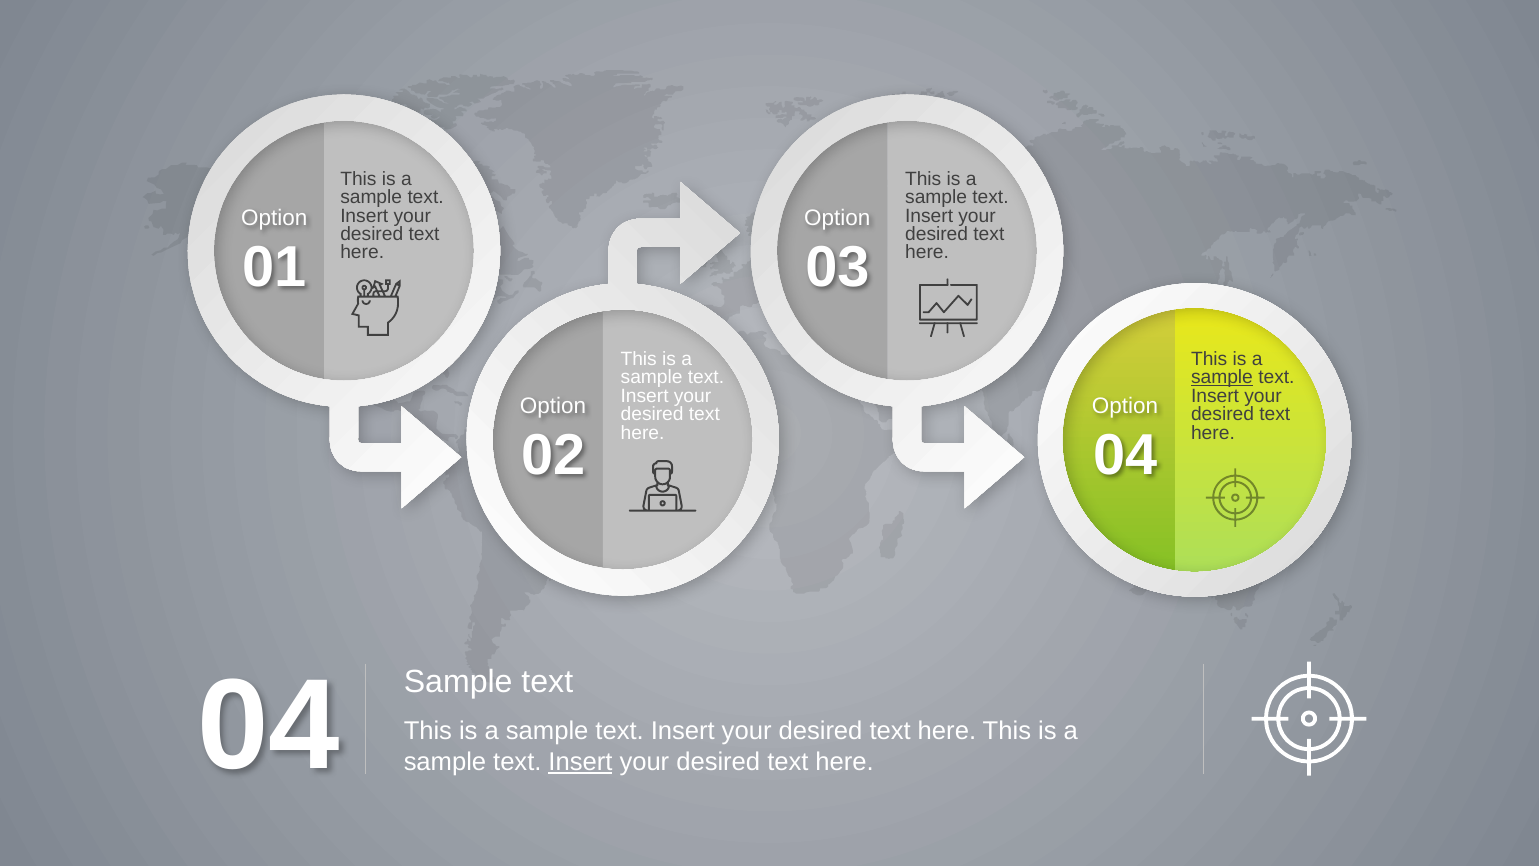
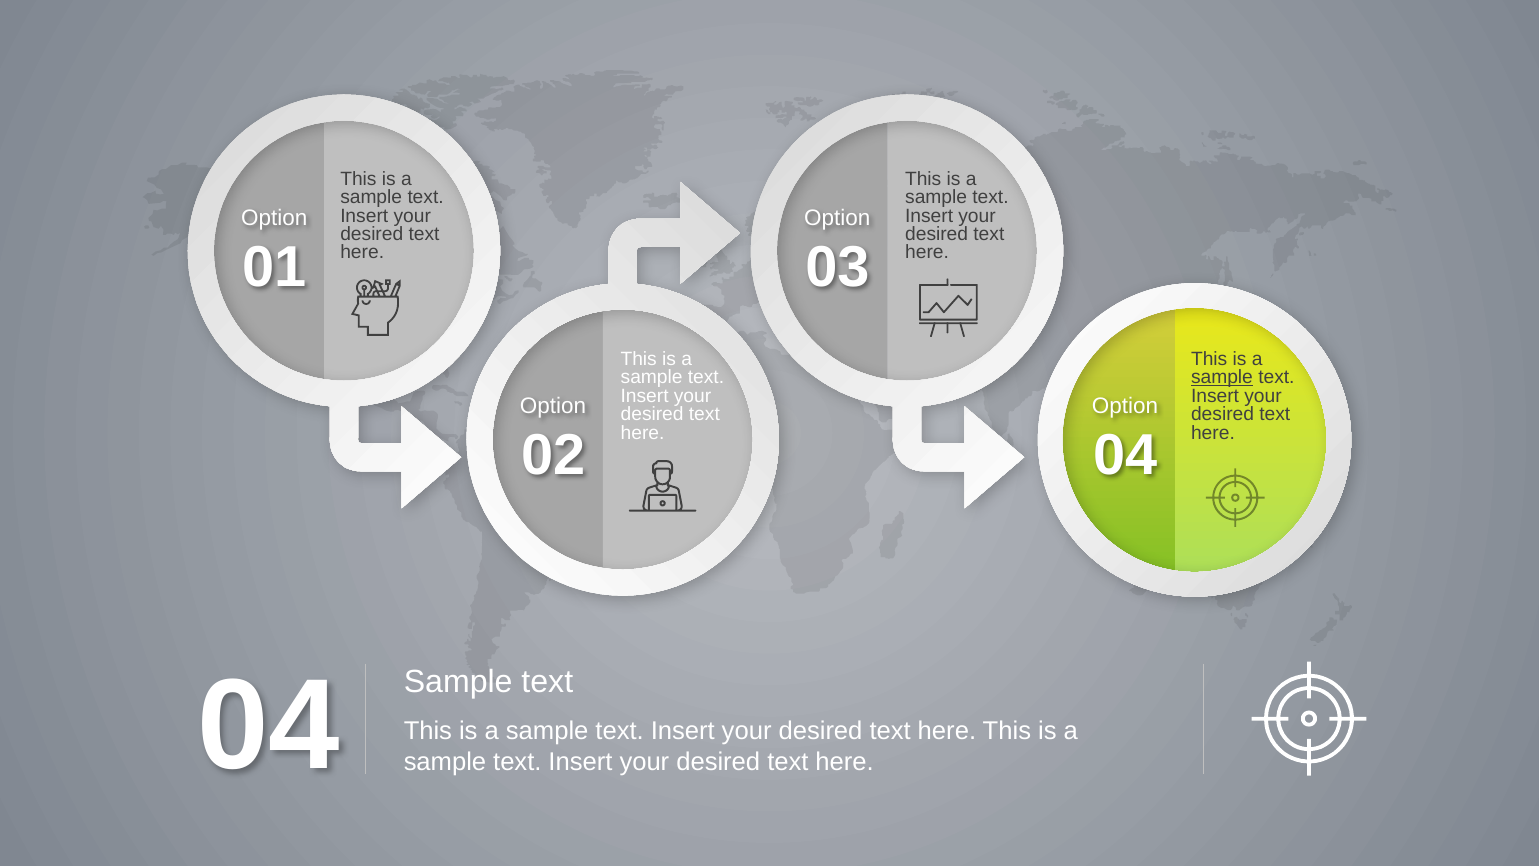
Insert at (580, 762) underline: present -> none
